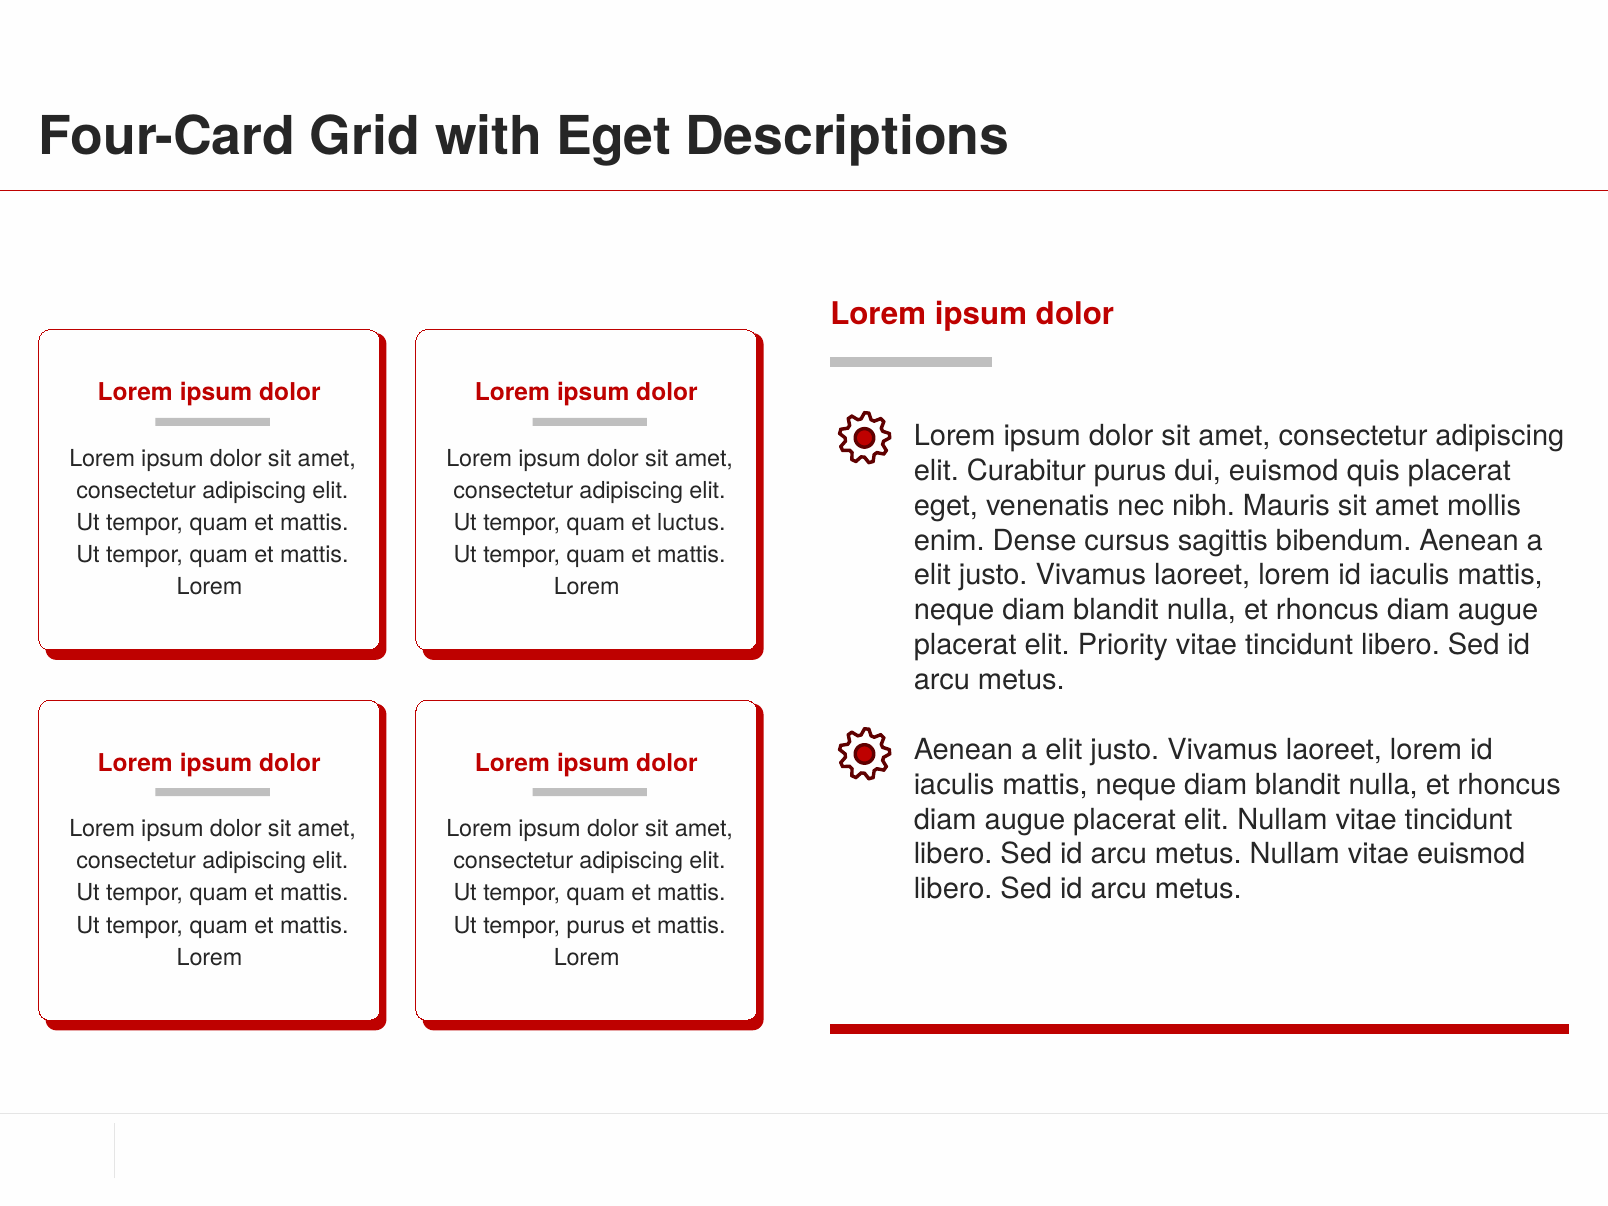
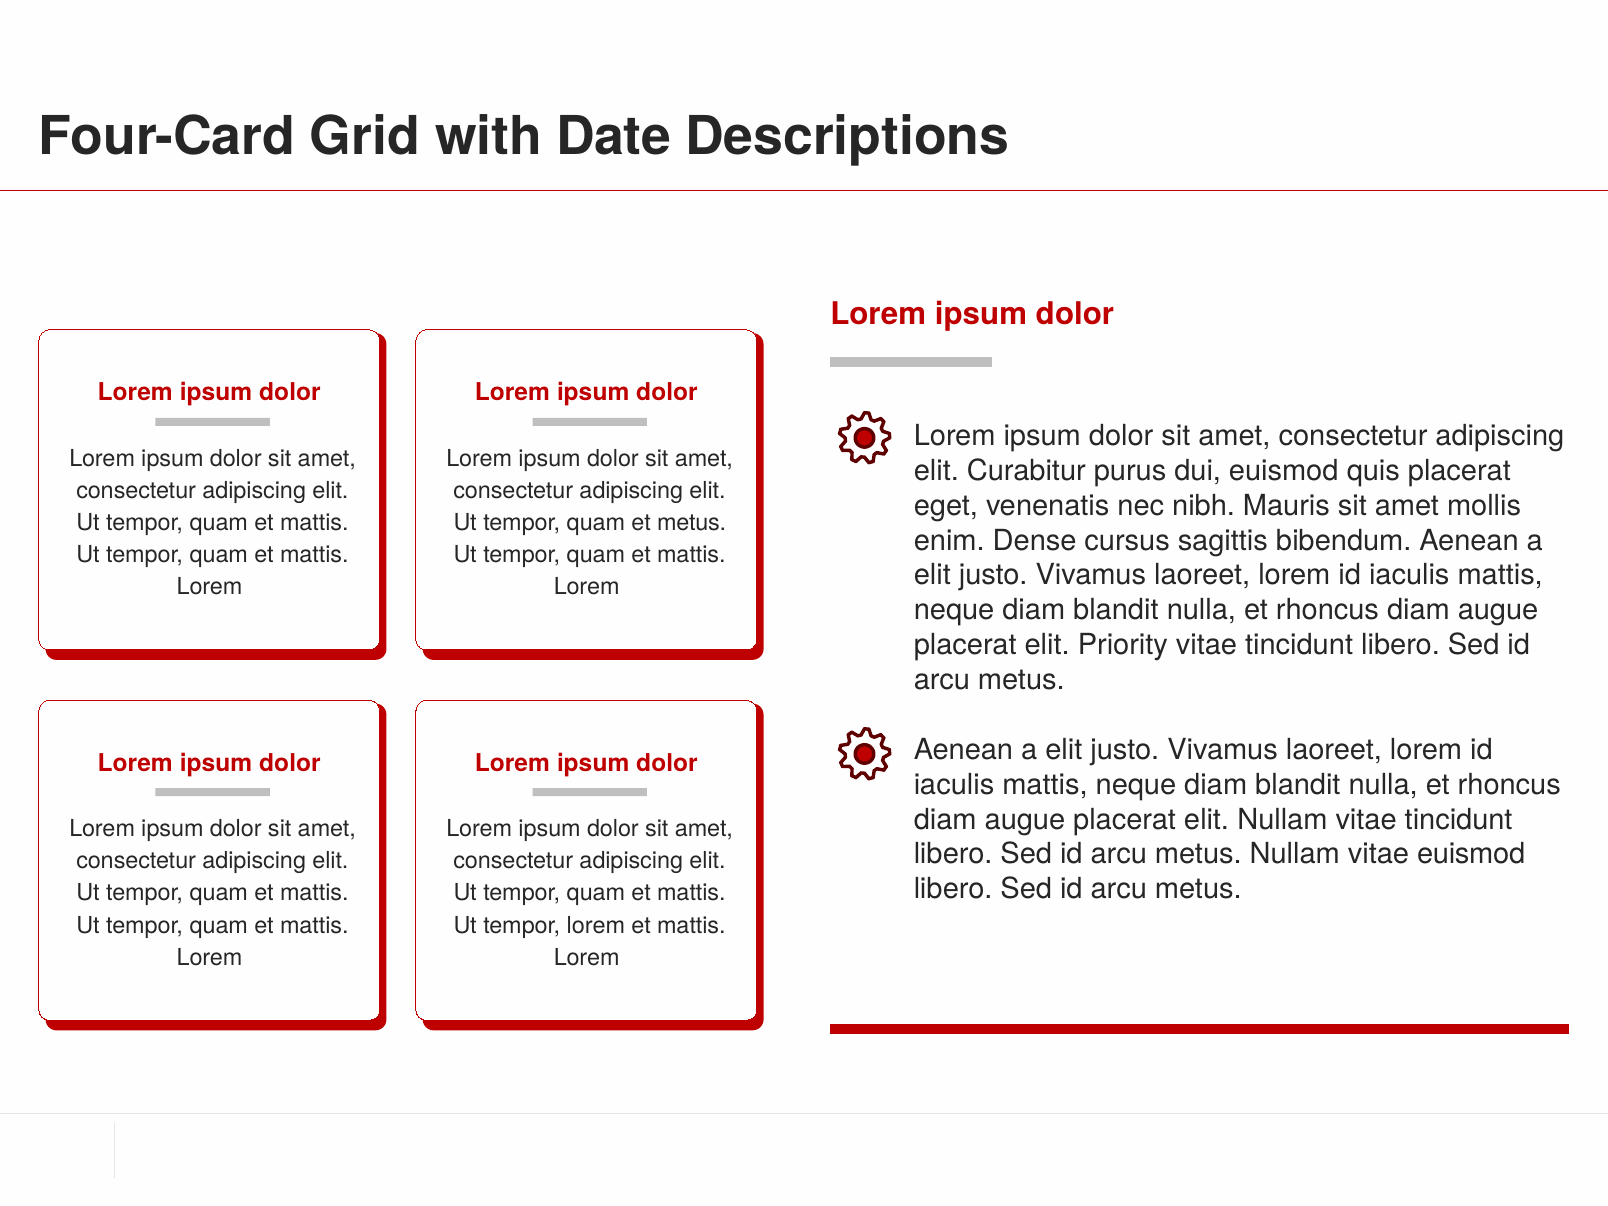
with Eget: Eget -> Date
et luctus: luctus -> metus
tempor purus: purus -> lorem
